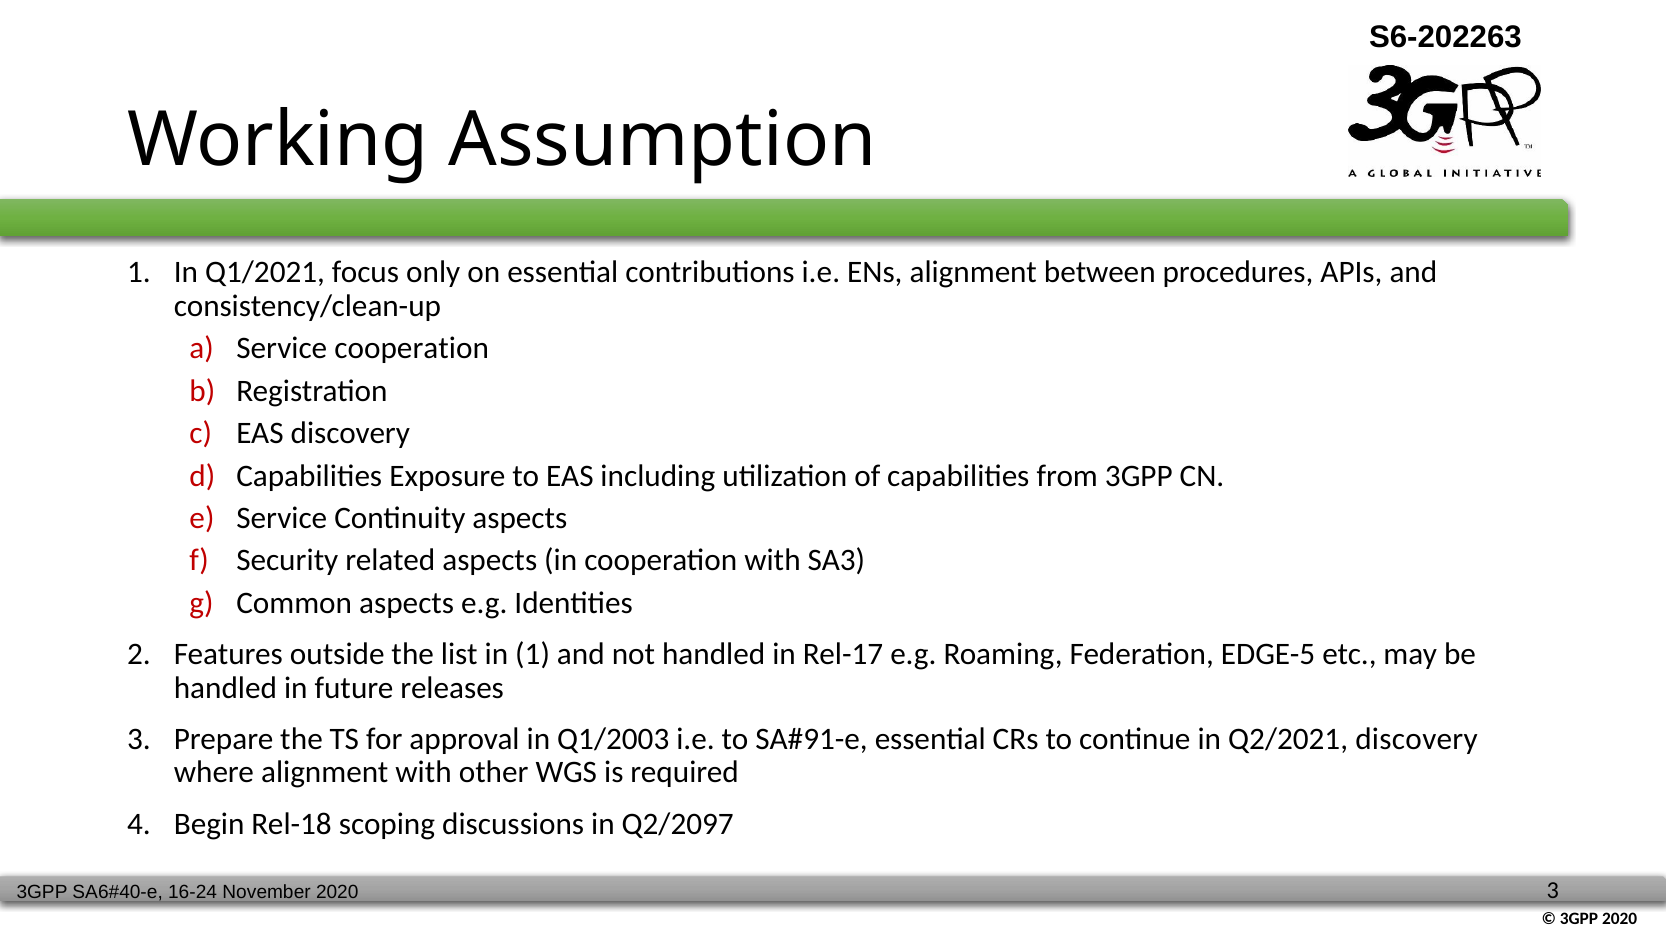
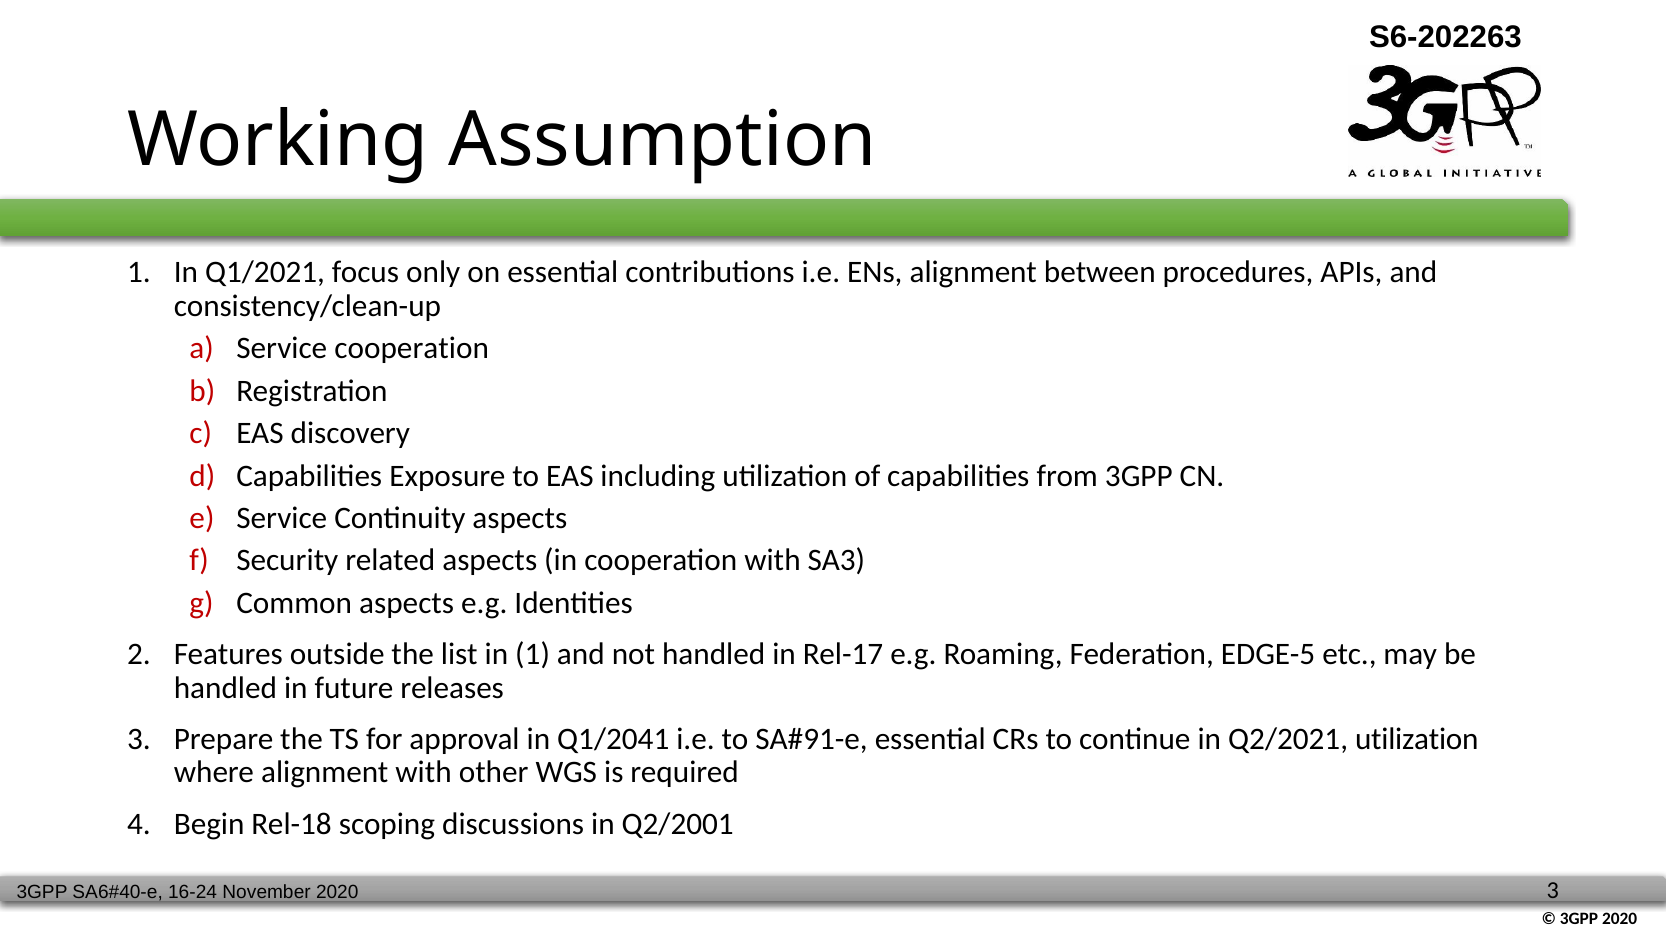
Q1/2003: Q1/2003 -> Q1/2041
Q2/2021 discovery: discovery -> utilization
Q2/2097: Q2/2097 -> Q2/2001
